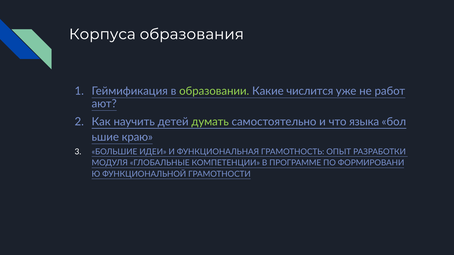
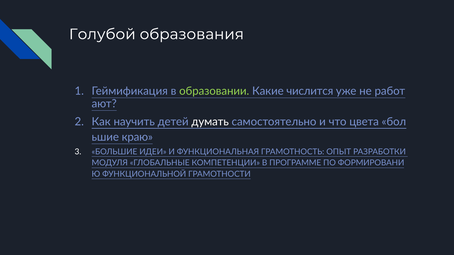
Корпуса: Корпуса -> Голубой
думать colour: light green -> white
языка: языка -> цвета
